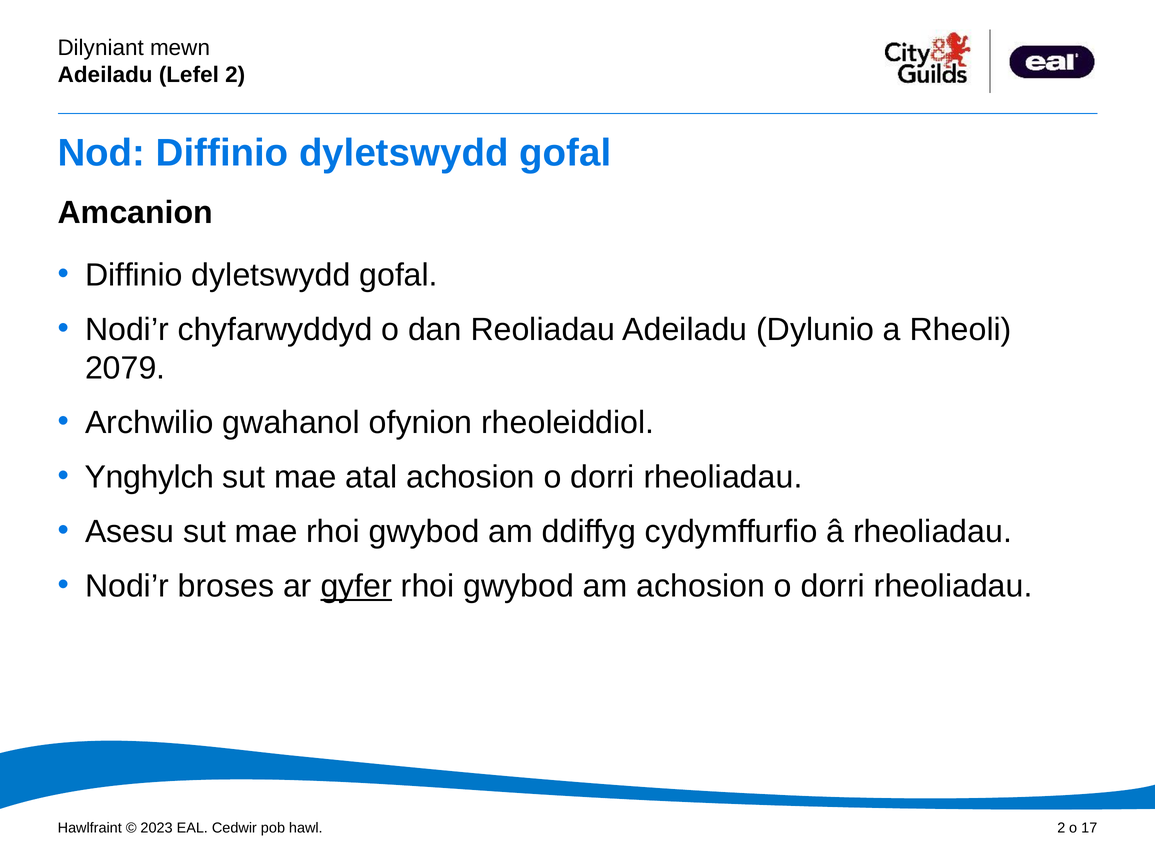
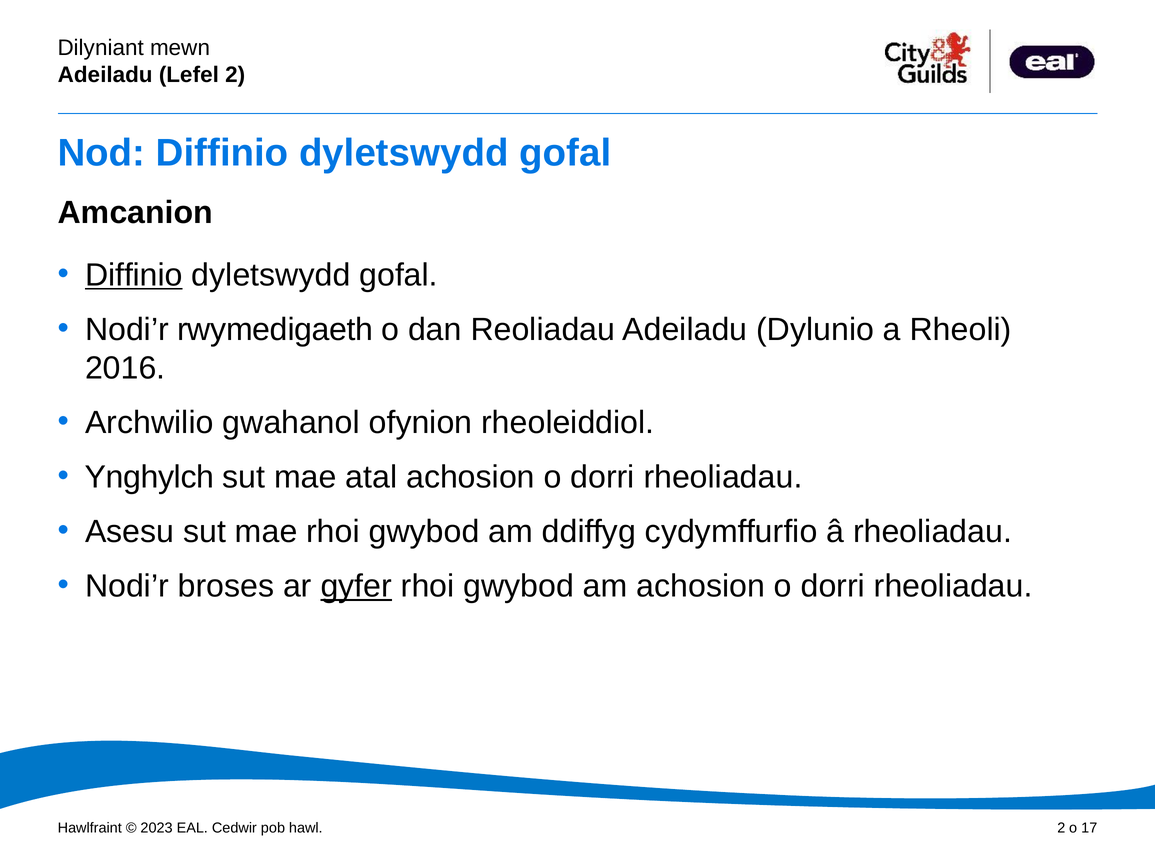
Diffinio at (134, 275) underline: none -> present
chyfarwyddyd: chyfarwyddyd -> rwymedigaeth
2079: 2079 -> 2016
